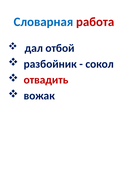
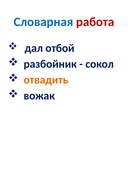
отвадить colour: red -> orange
